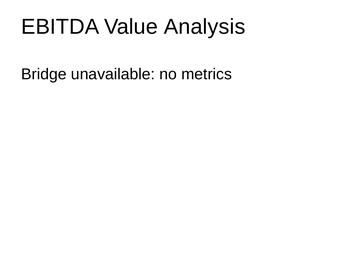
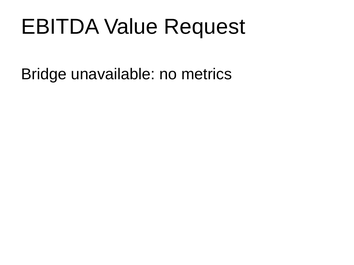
Analysis: Analysis -> Request
